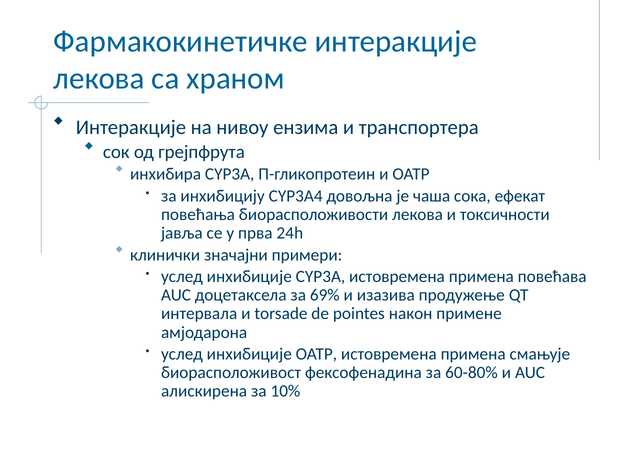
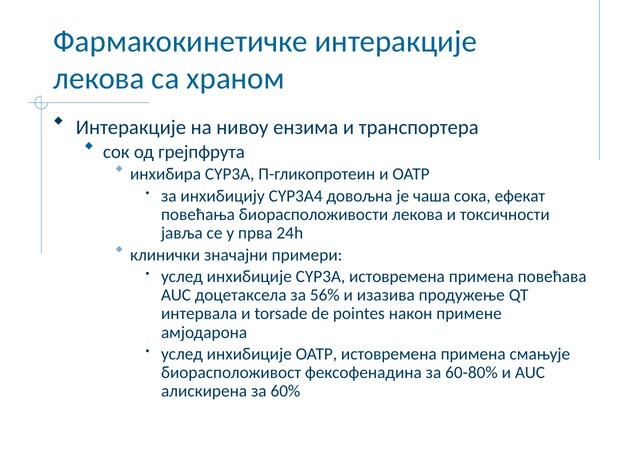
69%: 69% -> 56%
10%: 10% -> 60%
